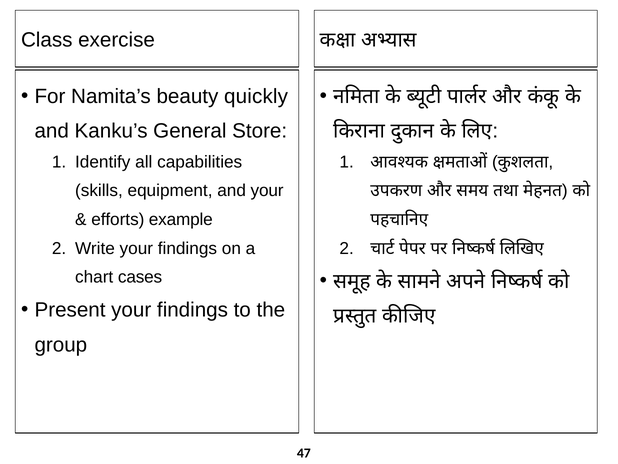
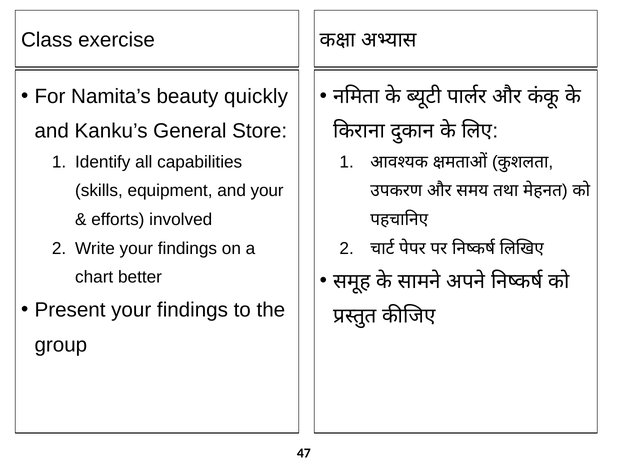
example: example -> involved
cases: cases -> better
